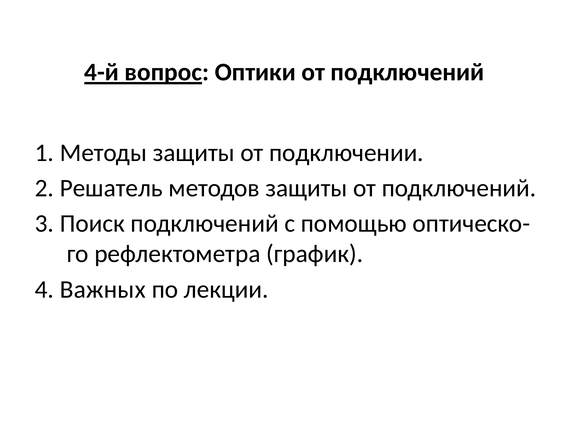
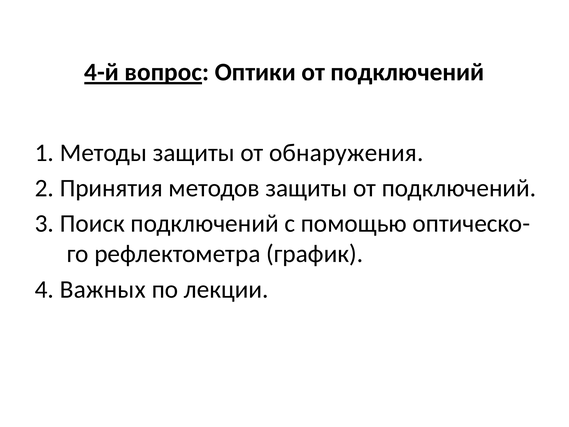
подключении: подключении -> обнаружения
Решатель: Решатель -> Принятия
